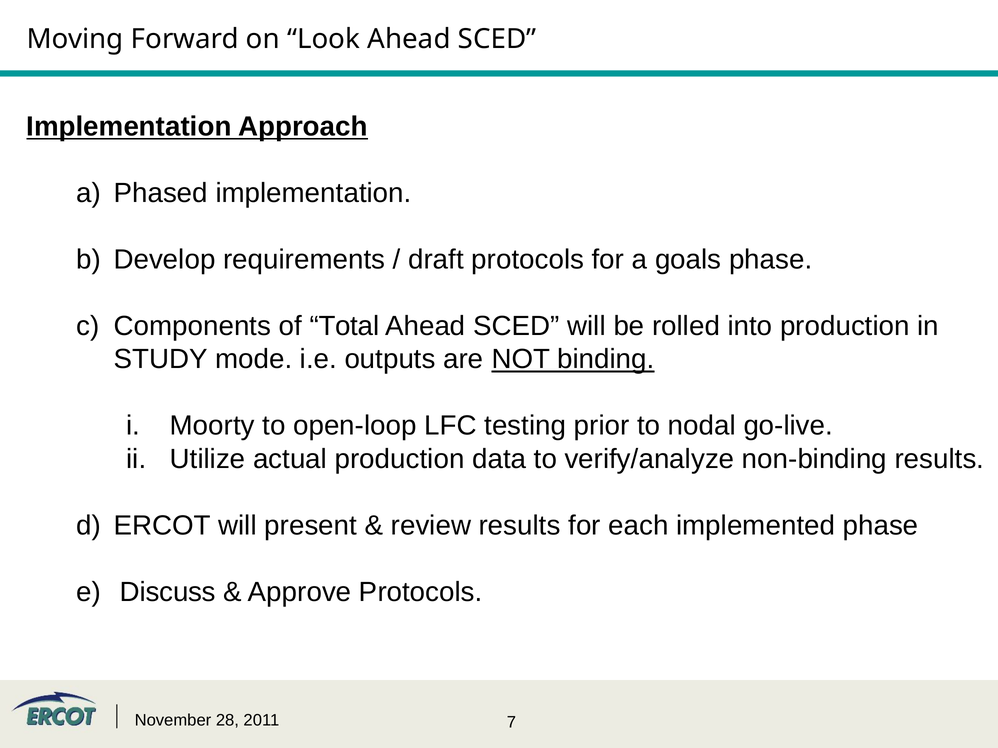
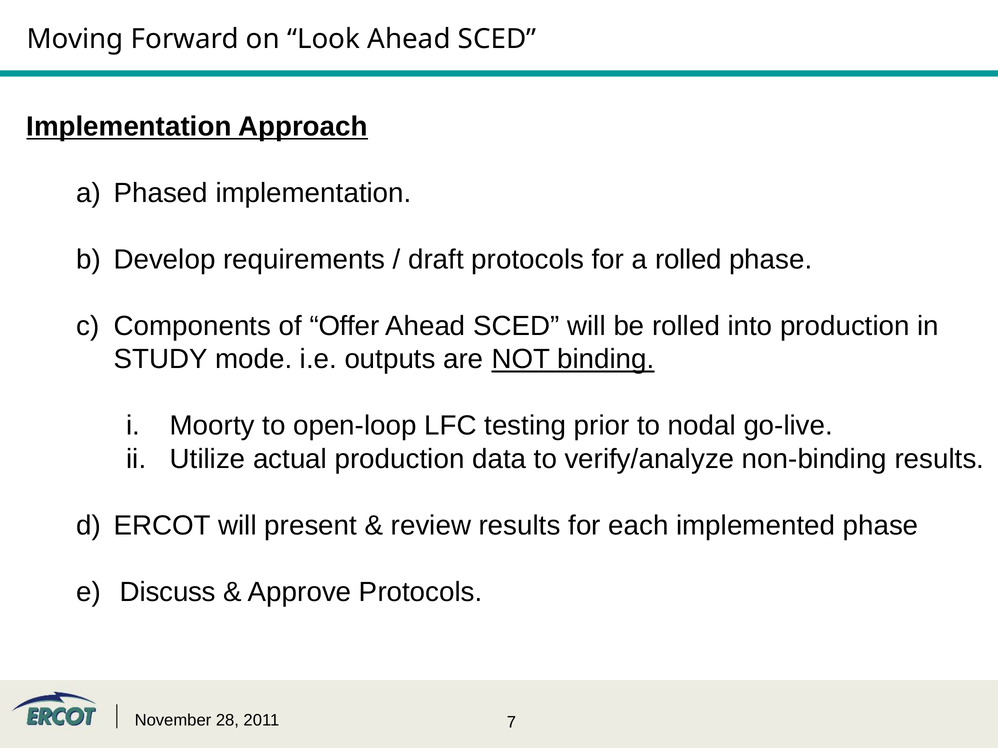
a goals: goals -> rolled
Total: Total -> Offer
